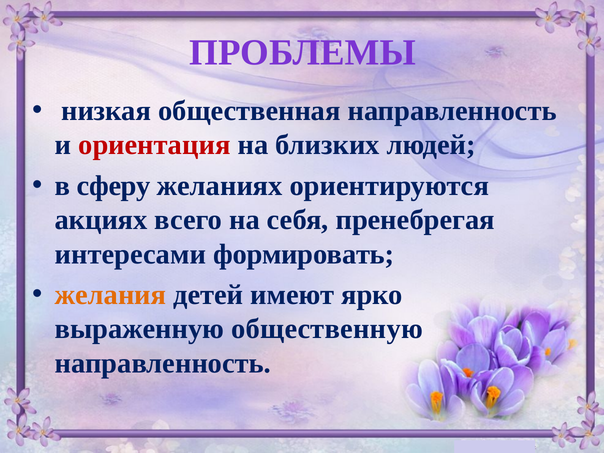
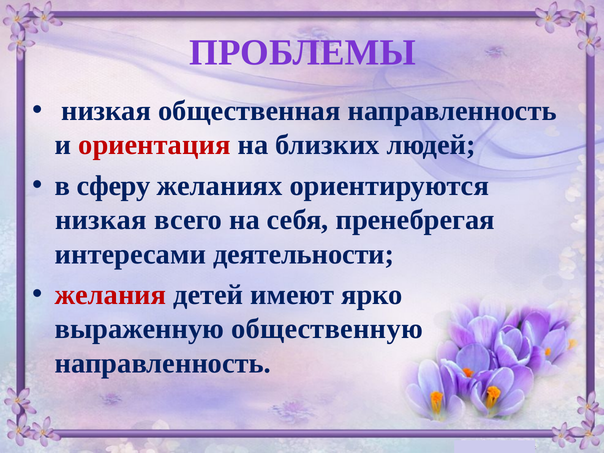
акциях at (101, 220): акциях -> низкая
формировать: формировать -> деятельности
желания colour: orange -> red
